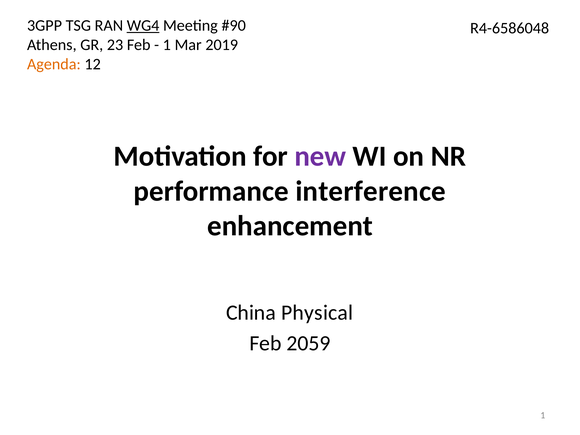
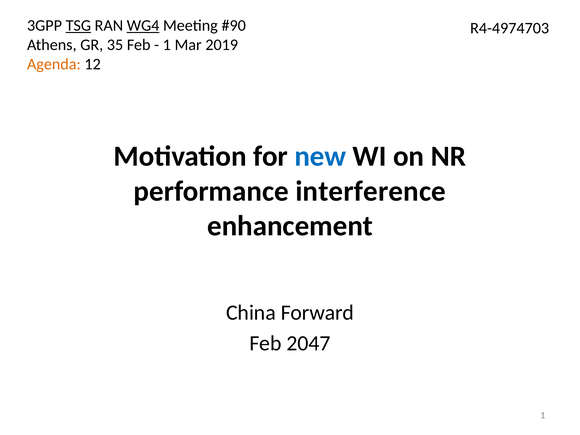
TSG underline: none -> present
R4-6586048: R4-6586048 -> R4-4974703
23: 23 -> 35
new colour: purple -> blue
Physical: Physical -> Forward
2059: 2059 -> 2047
